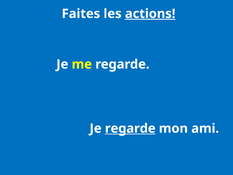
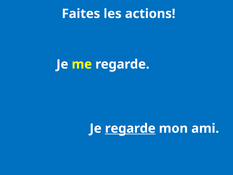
actions underline: present -> none
